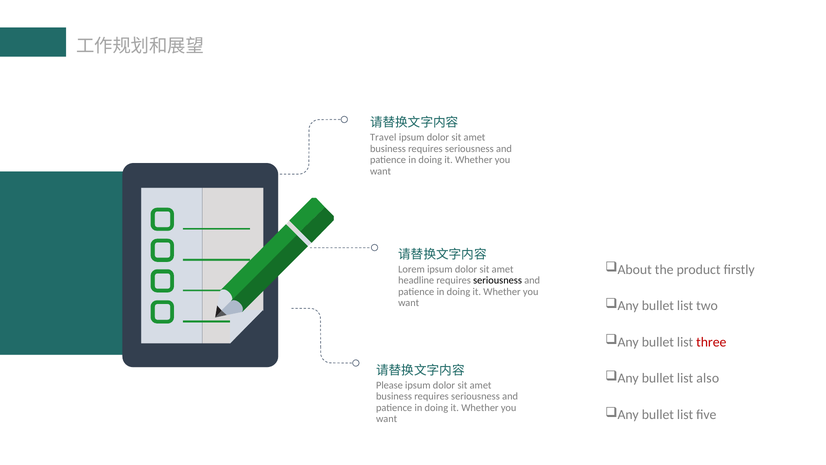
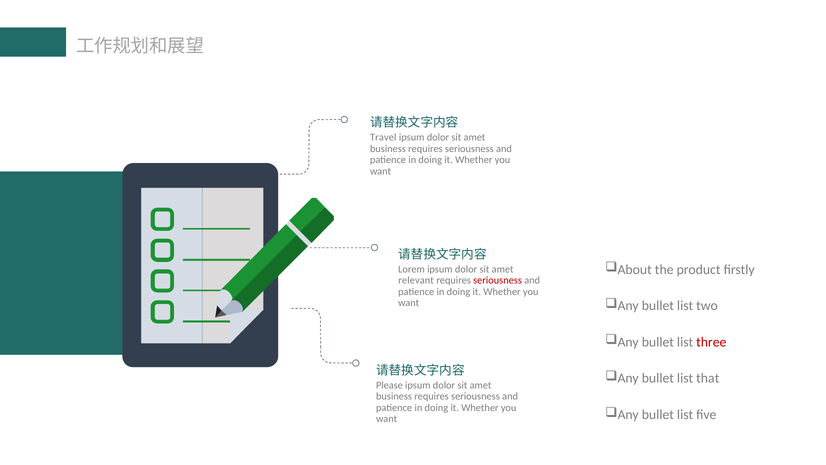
headline: headline -> relevant
seriousness at (498, 280) colour: black -> red
also: also -> that
